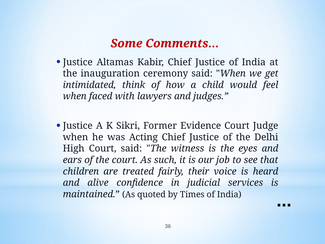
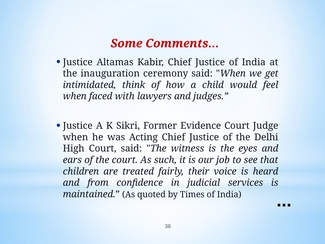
alive: alive -> from
